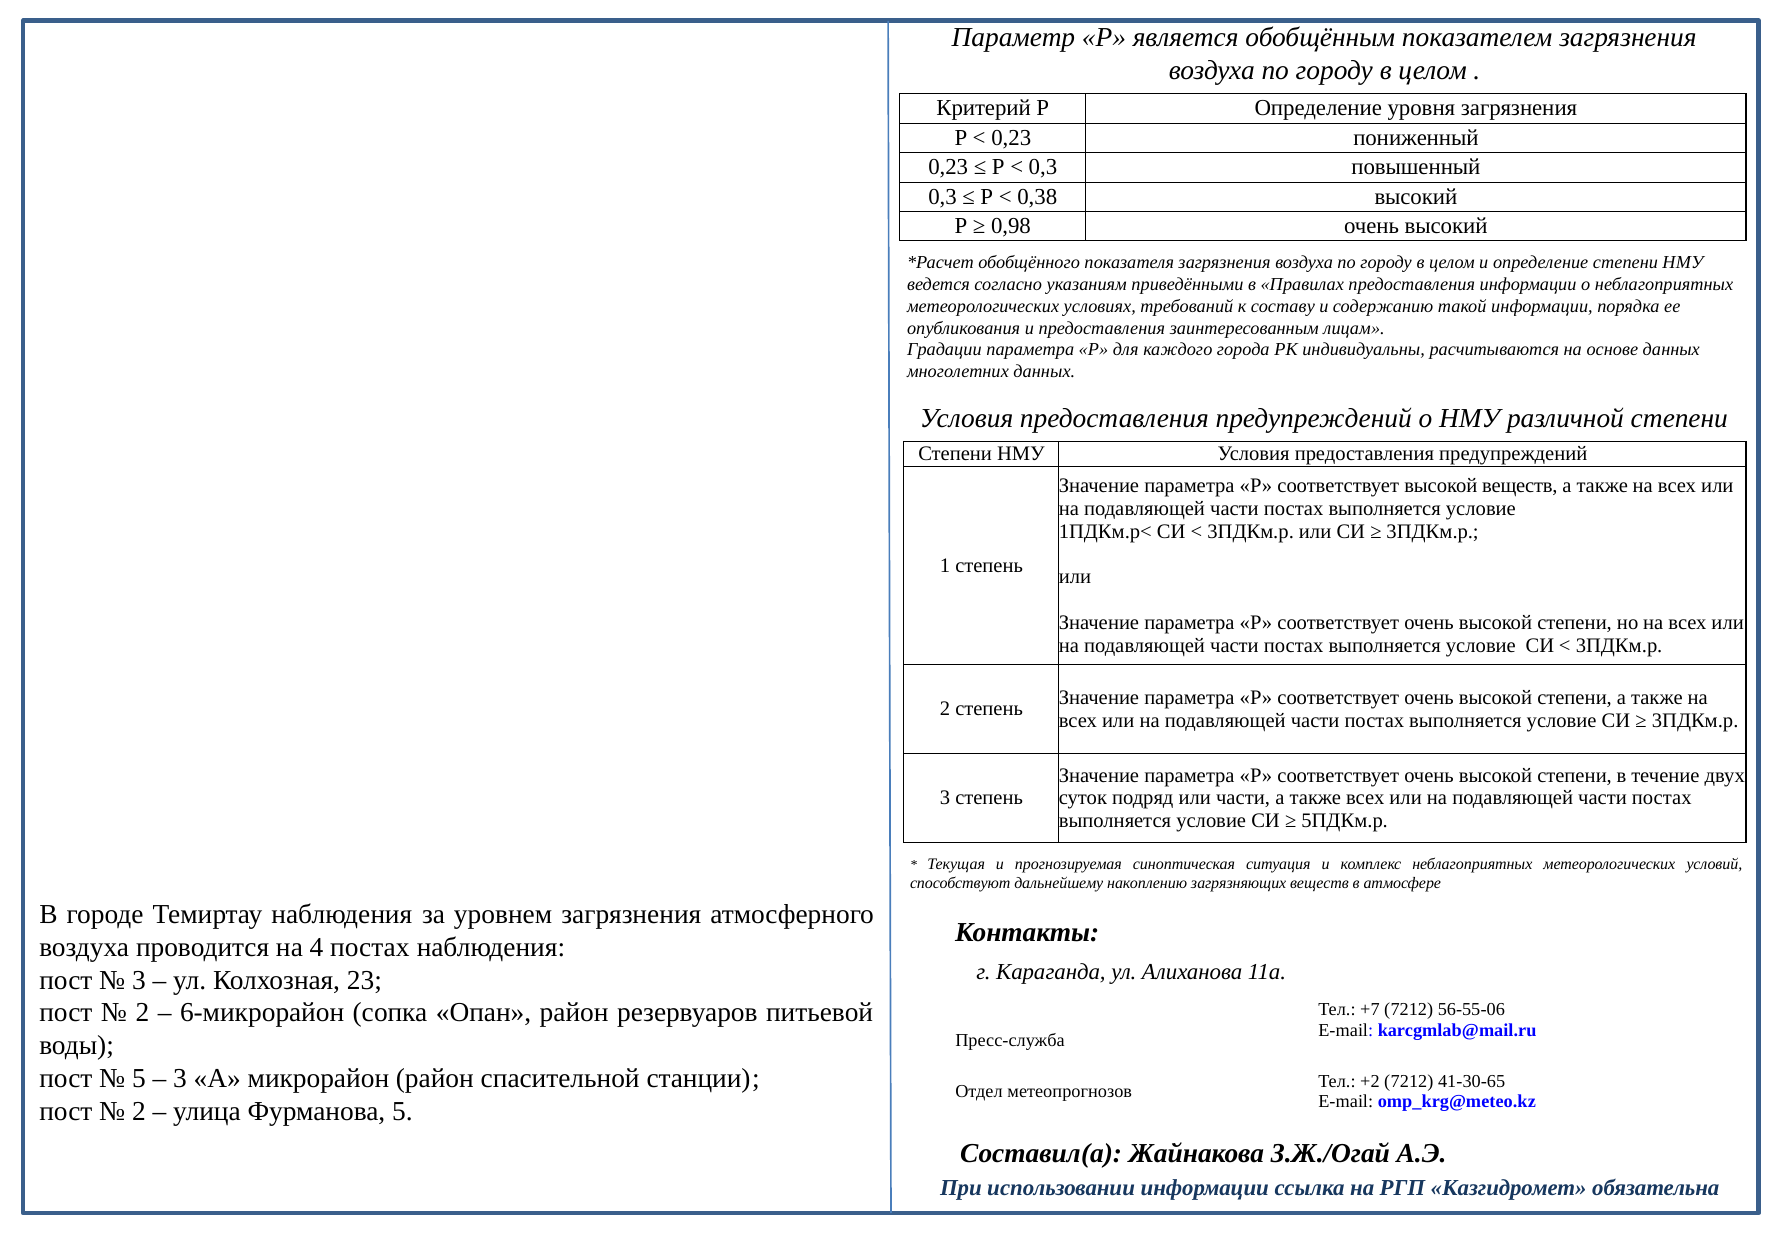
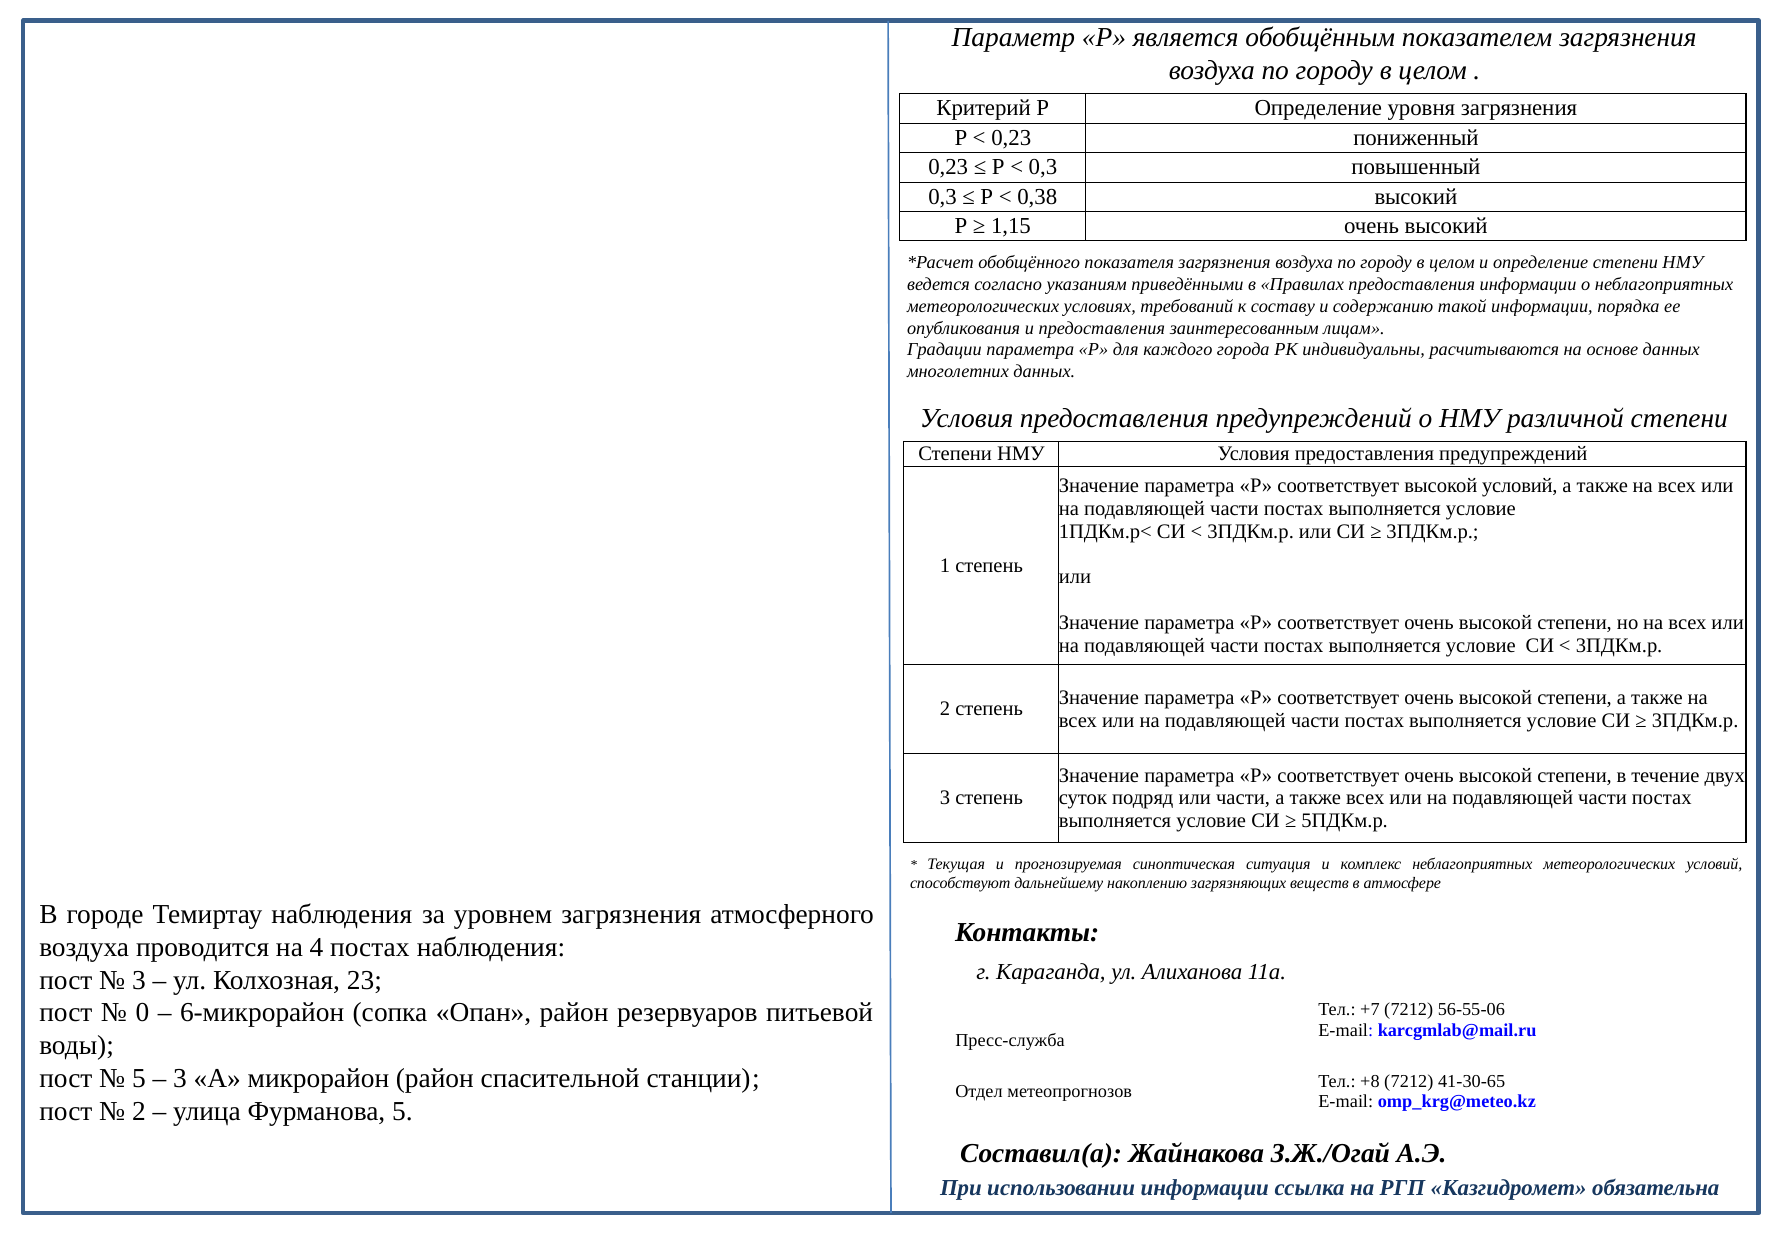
0,98: 0,98 -> 1,15
высокой веществ: веществ -> условий
2 at (142, 1013): 2 -> 0
+2: +2 -> +8
